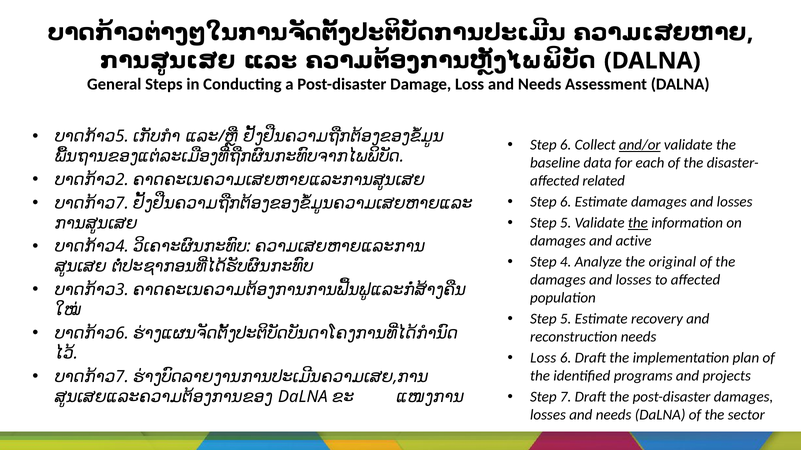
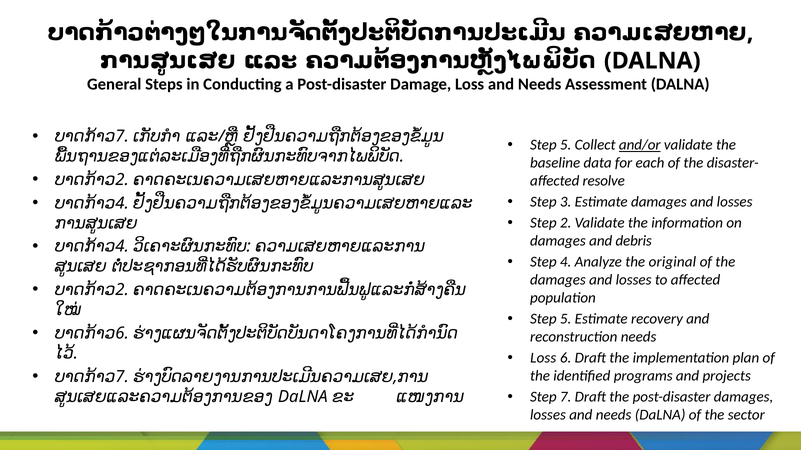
5 at (122, 137): 5 -> 7
6 at (566, 145): 6 -> 5
related: related -> resolve
6 at (566, 202): 6 -> 3
7 at (122, 203): 7 -> 4
5 at (566, 223): 5 -> 2
the at (638, 223) underline: present -> none
active: active -> debris
3 at (122, 290): 3 -> 2
